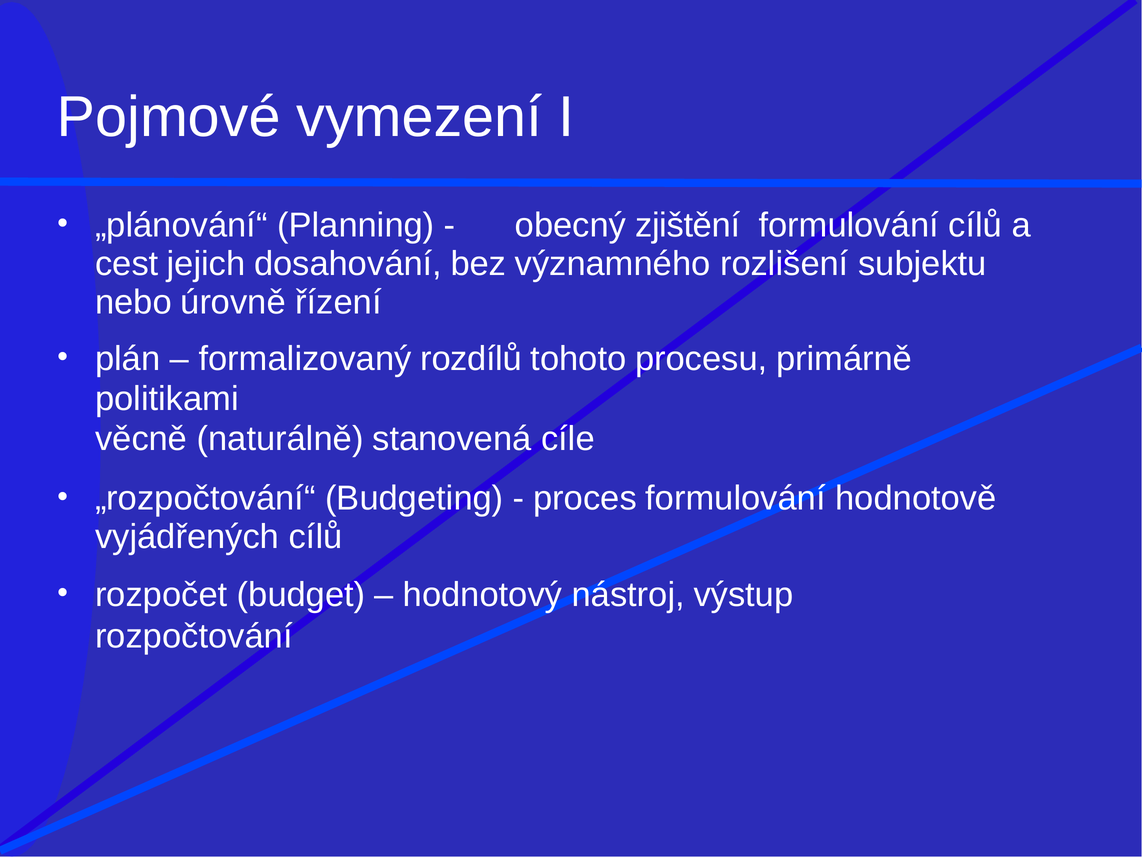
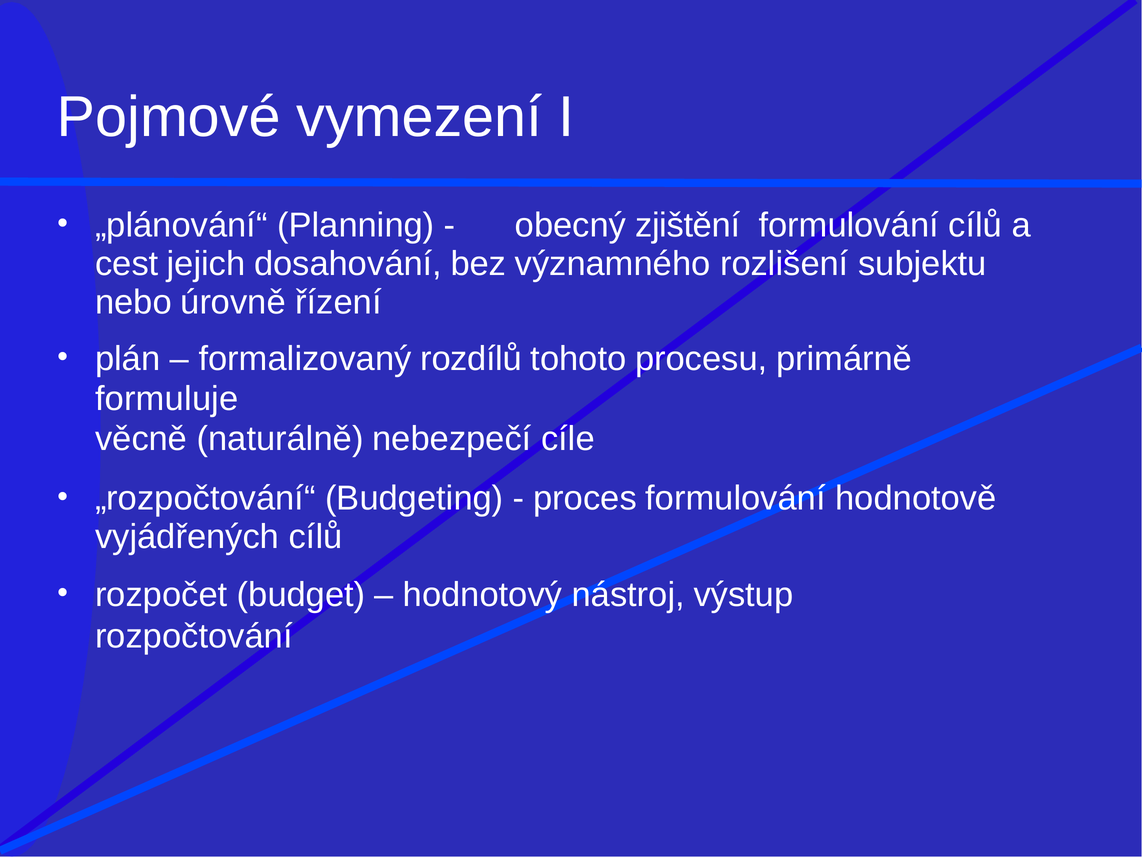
politikami: politikami -> formuluje
stanovená: stanovená -> nebezpečí
